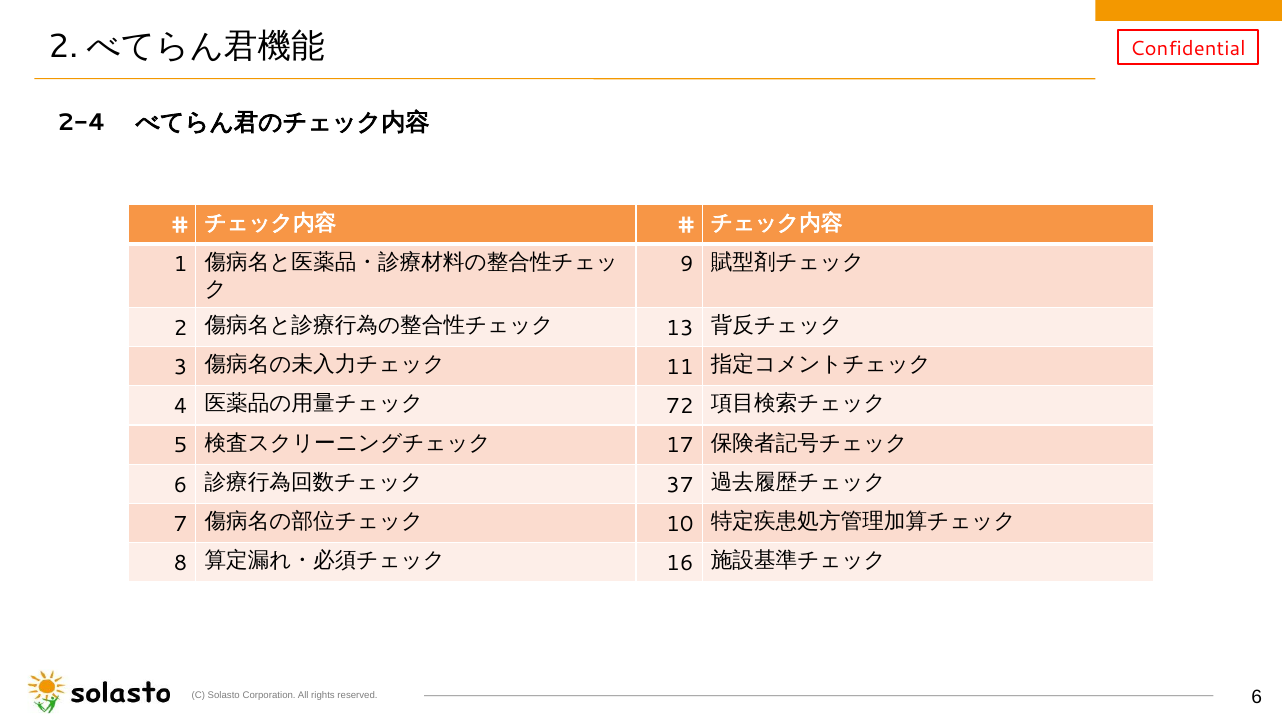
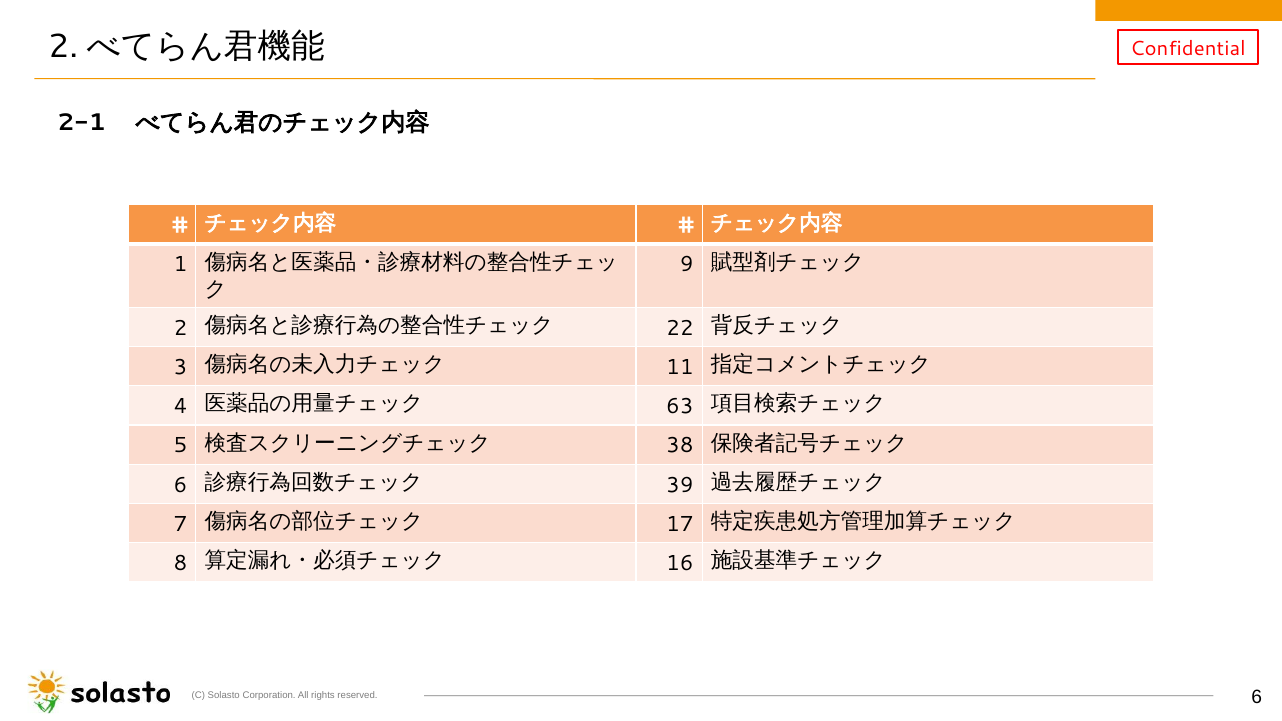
2-4: 2-4 -> 2-1
13: 13 -> 22
72: 72 -> 63
17: 17 -> 38
37: 37 -> 39
10: 10 -> 17
